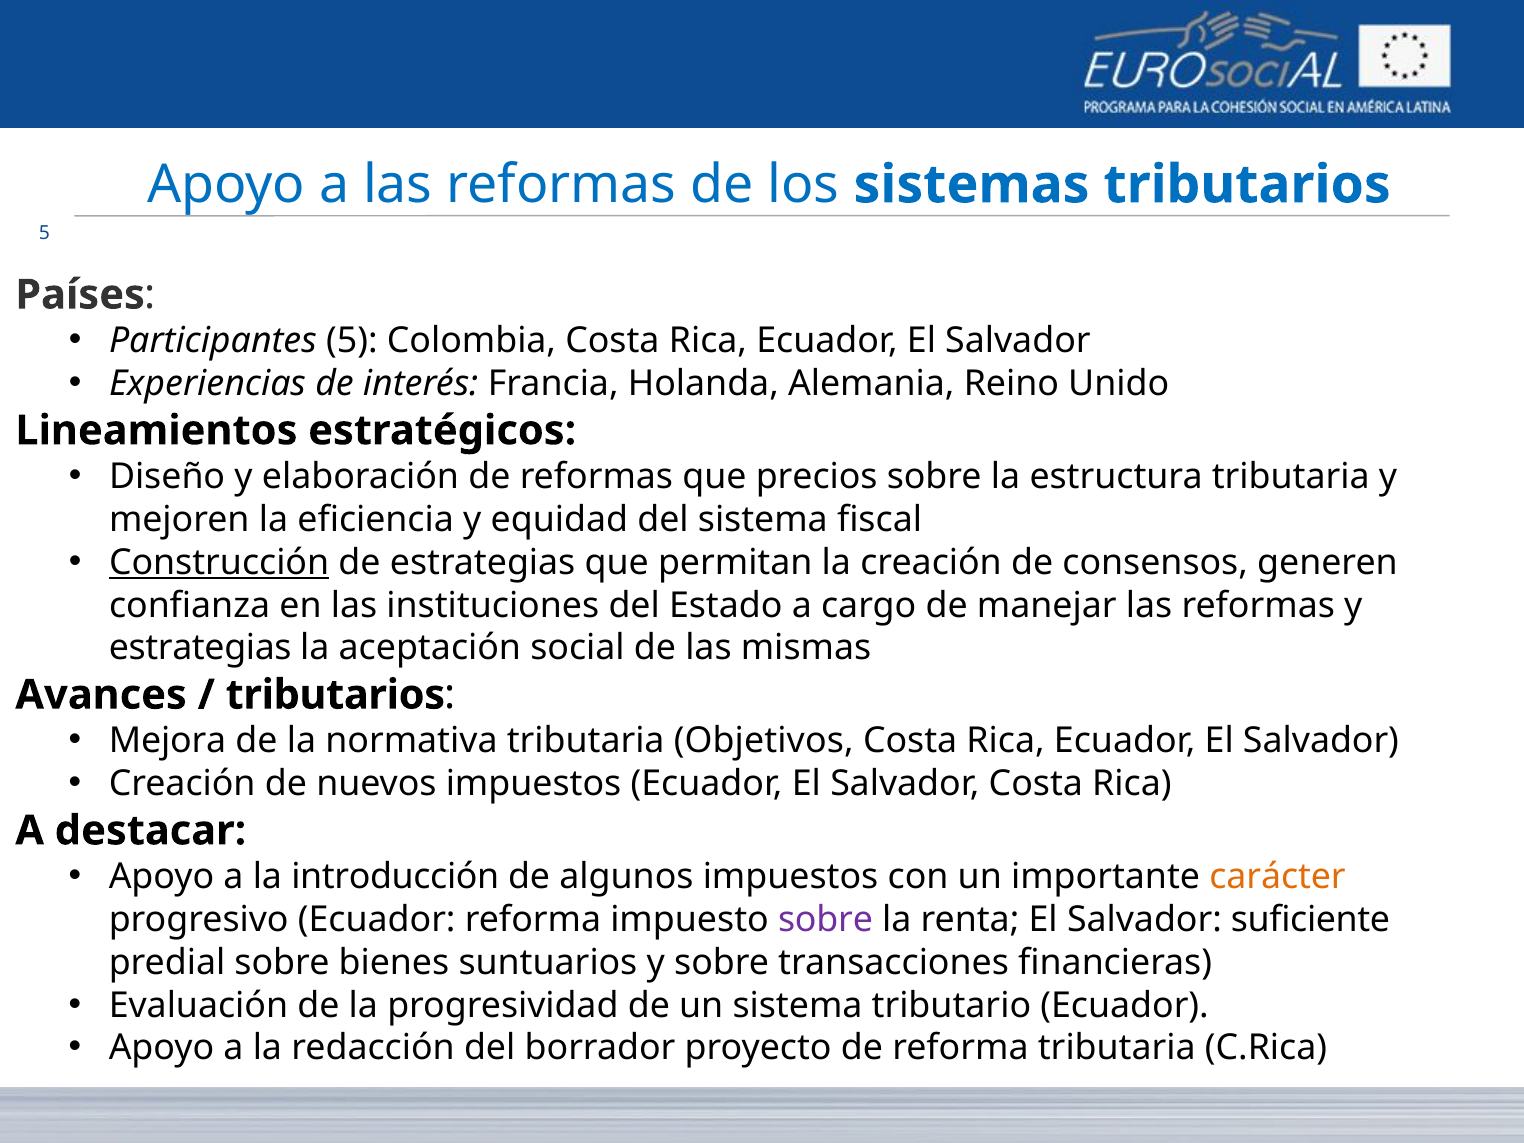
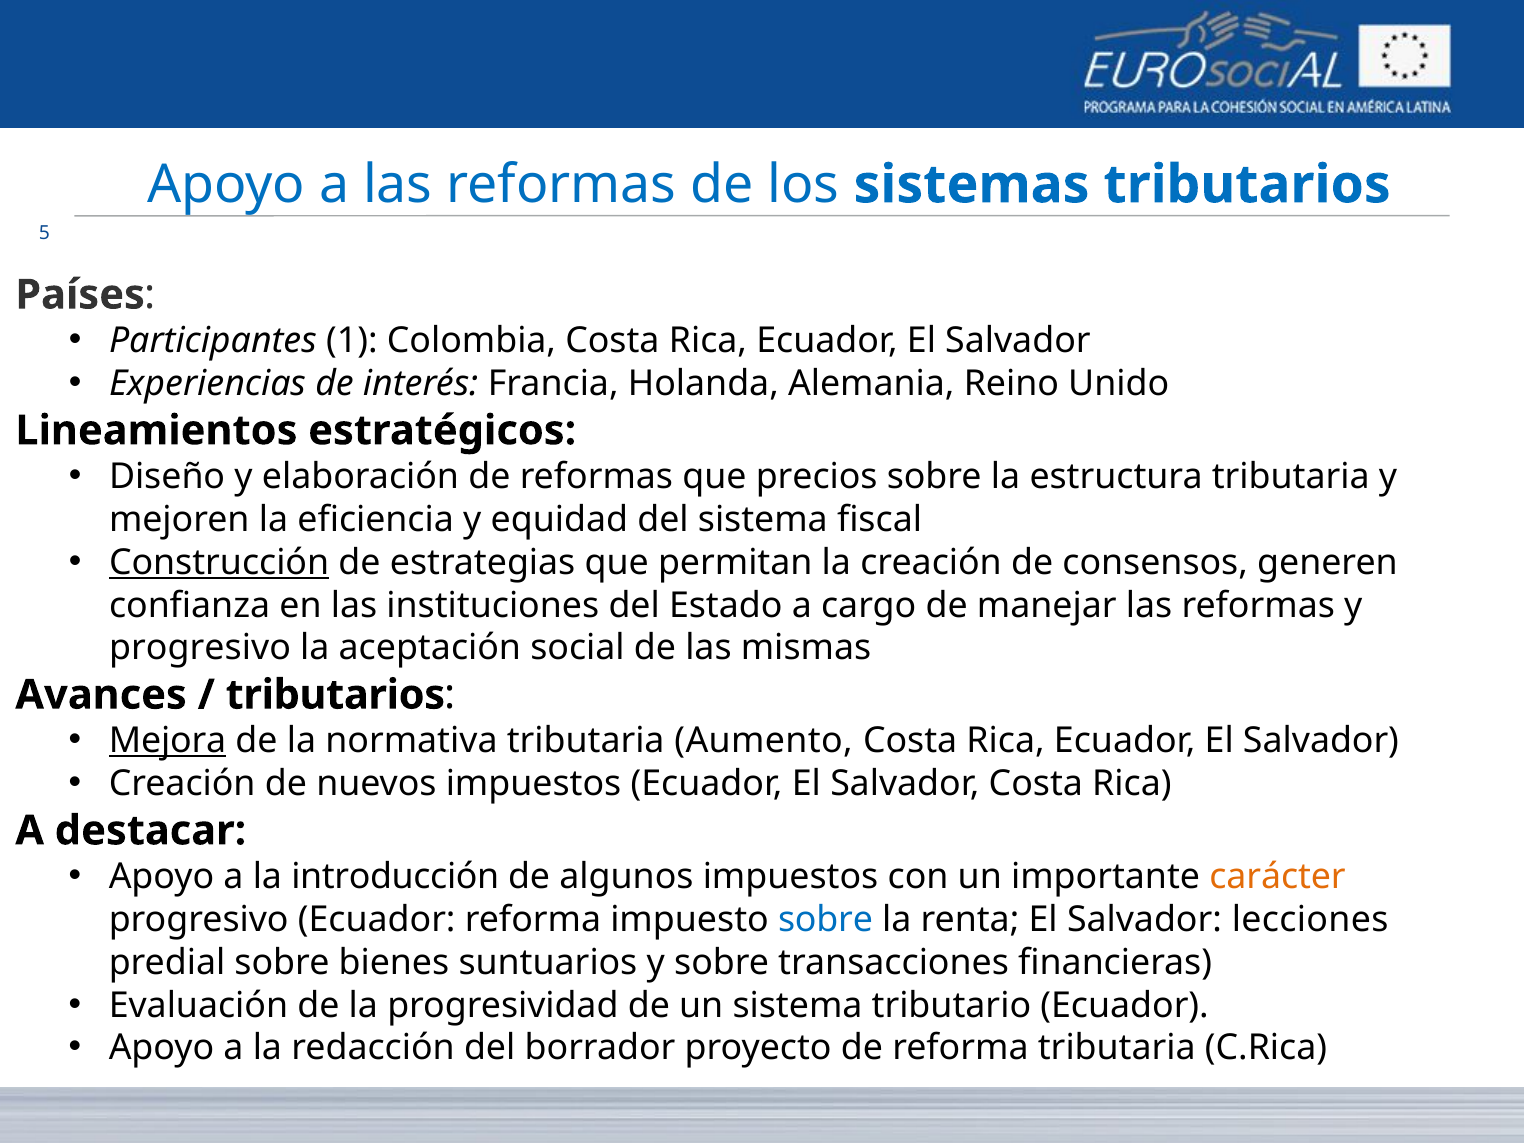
Participantes 5: 5 -> 1
estrategias at (200, 648): estrategias -> progresivo
Mejora underline: none -> present
Objetivos: Objetivos -> Aumento
sobre at (826, 920) colour: purple -> blue
suficiente: suficiente -> lecciones
